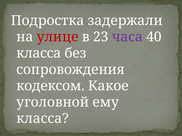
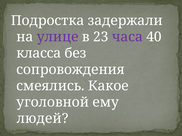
улице colour: red -> purple
кодексом: кодексом -> смеялись
класса at (43, 119): класса -> людей
